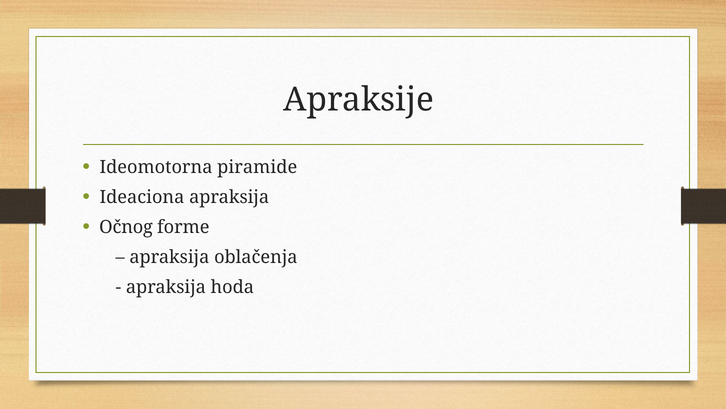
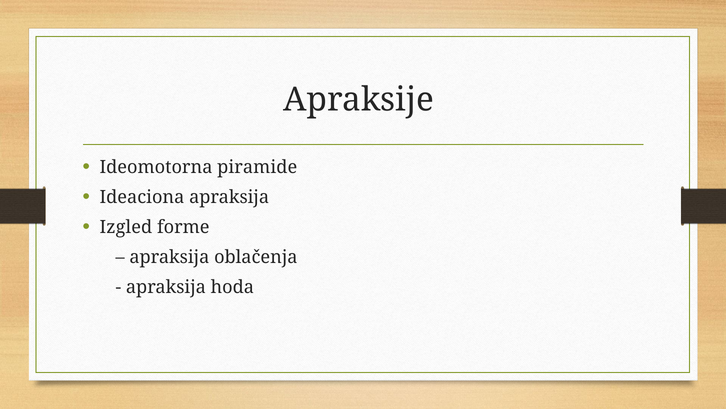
Očnog: Očnog -> Izgled
